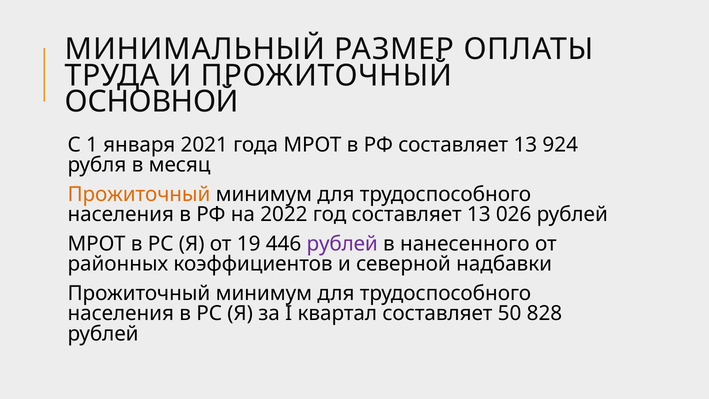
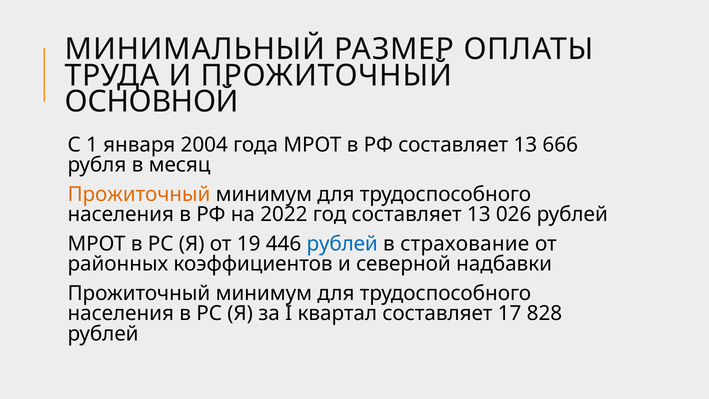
2021: 2021 -> 2004
924: 924 -> 666
рублей at (342, 244) colour: purple -> blue
нанесенного: нанесенного -> страхование
50: 50 -> 17
